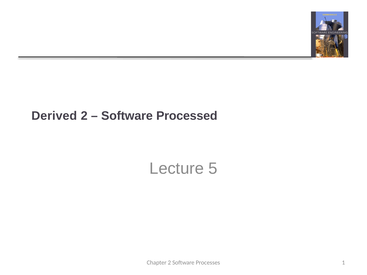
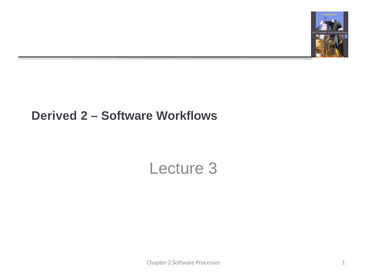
Processed: Processed -> Workflows
5: 5 -> 3
